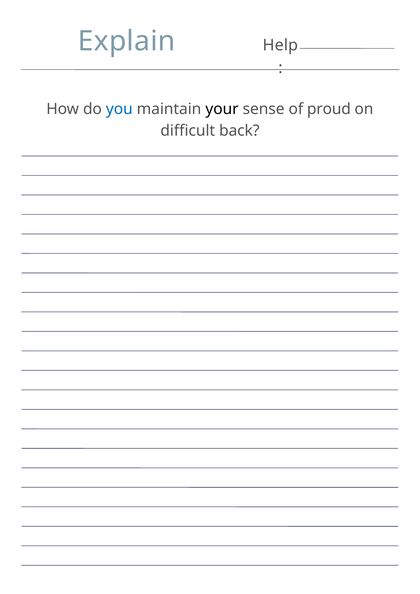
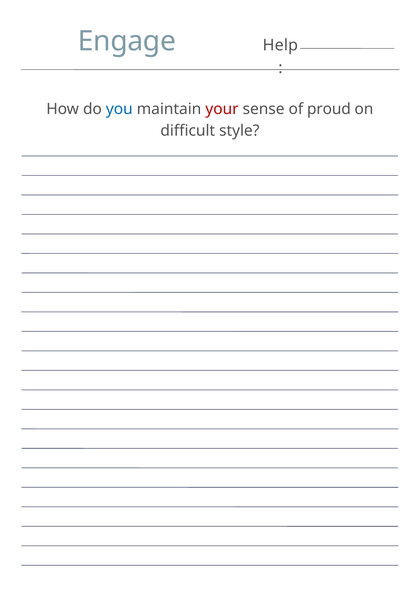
Explain: Explain -> Engage
your colour: black -> red
back: back -> style
